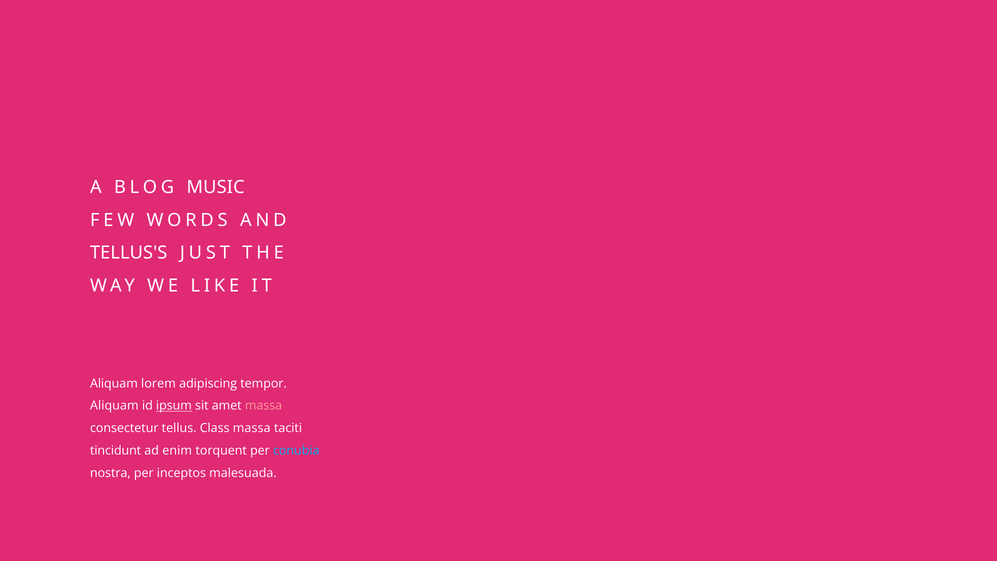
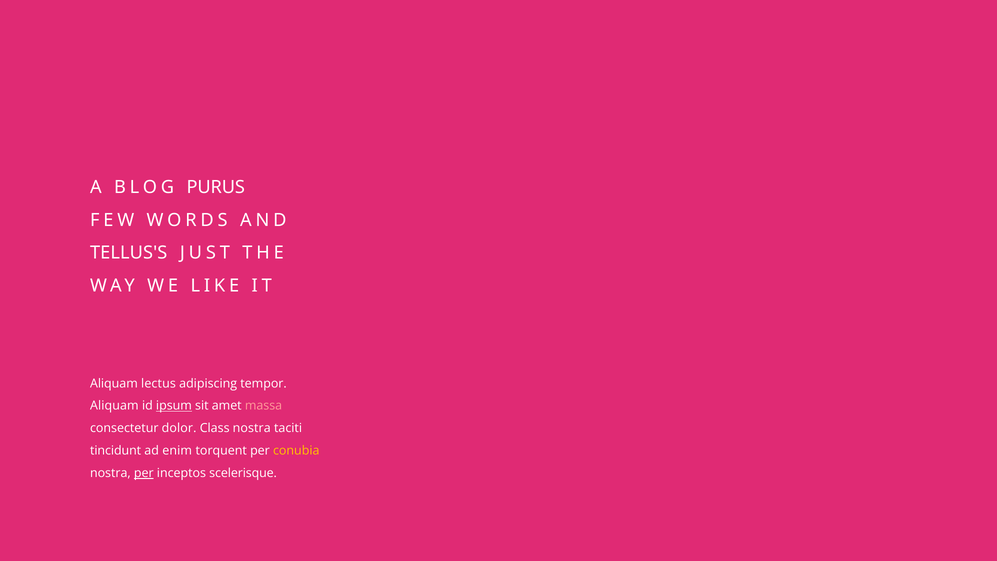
MUSIC: MUSIC -> PURUS
lorem: lorem -> lectus
tellus: tellus -> dolor
Class massa: massa -> nostra
conubia colour: light blue -> yellow
per at (144, 473) underline: none -> present
malesuada: malesuada -> scelerisque
